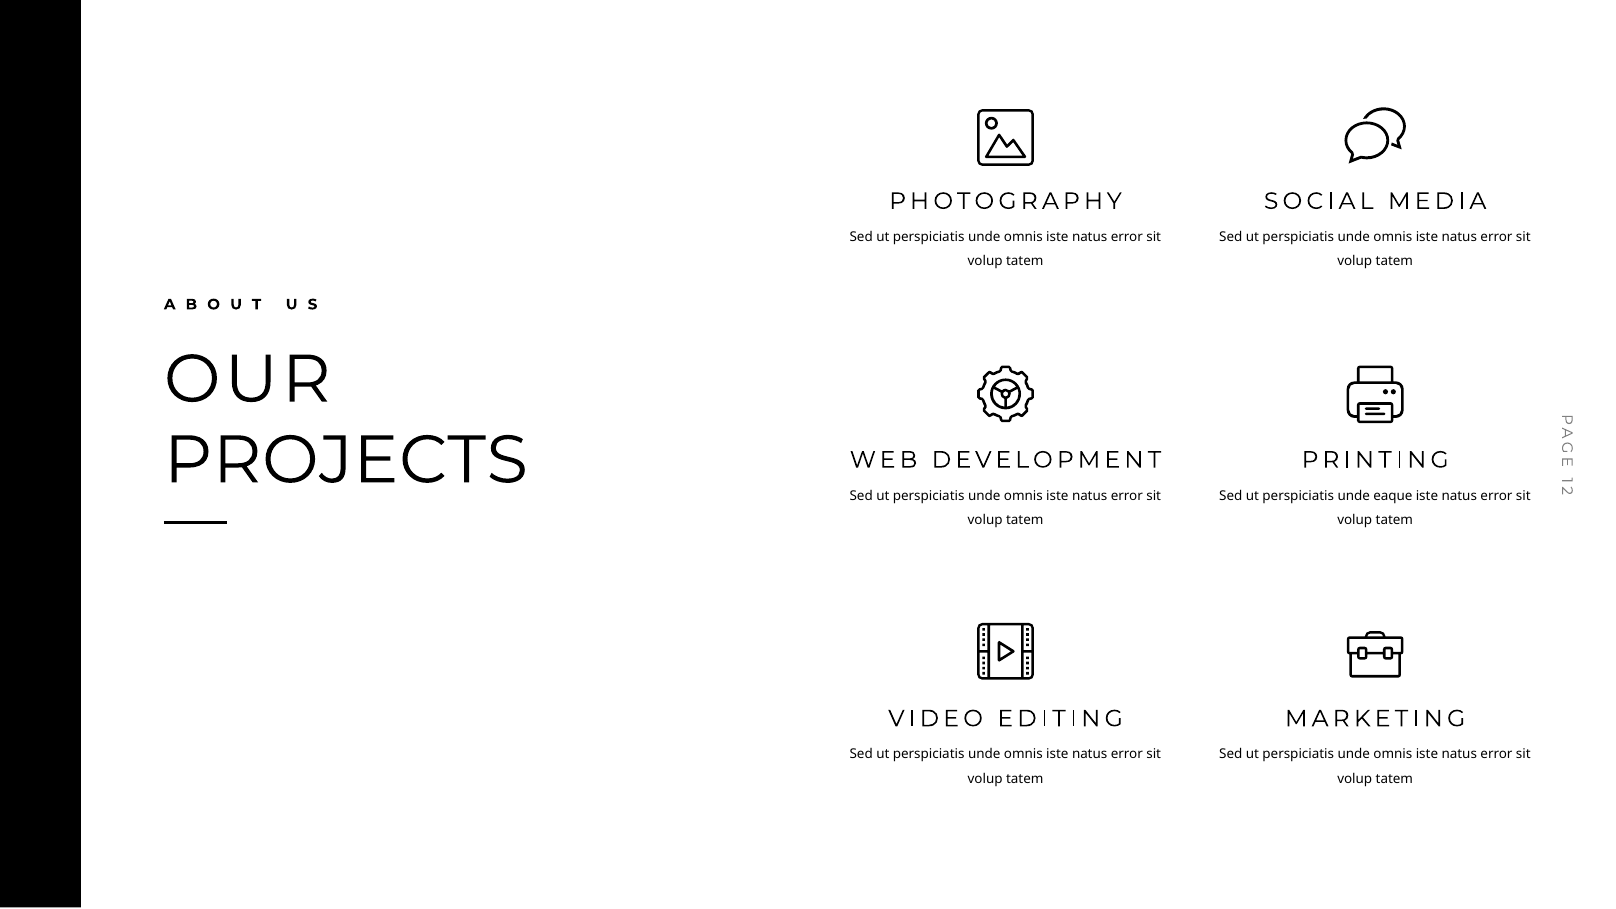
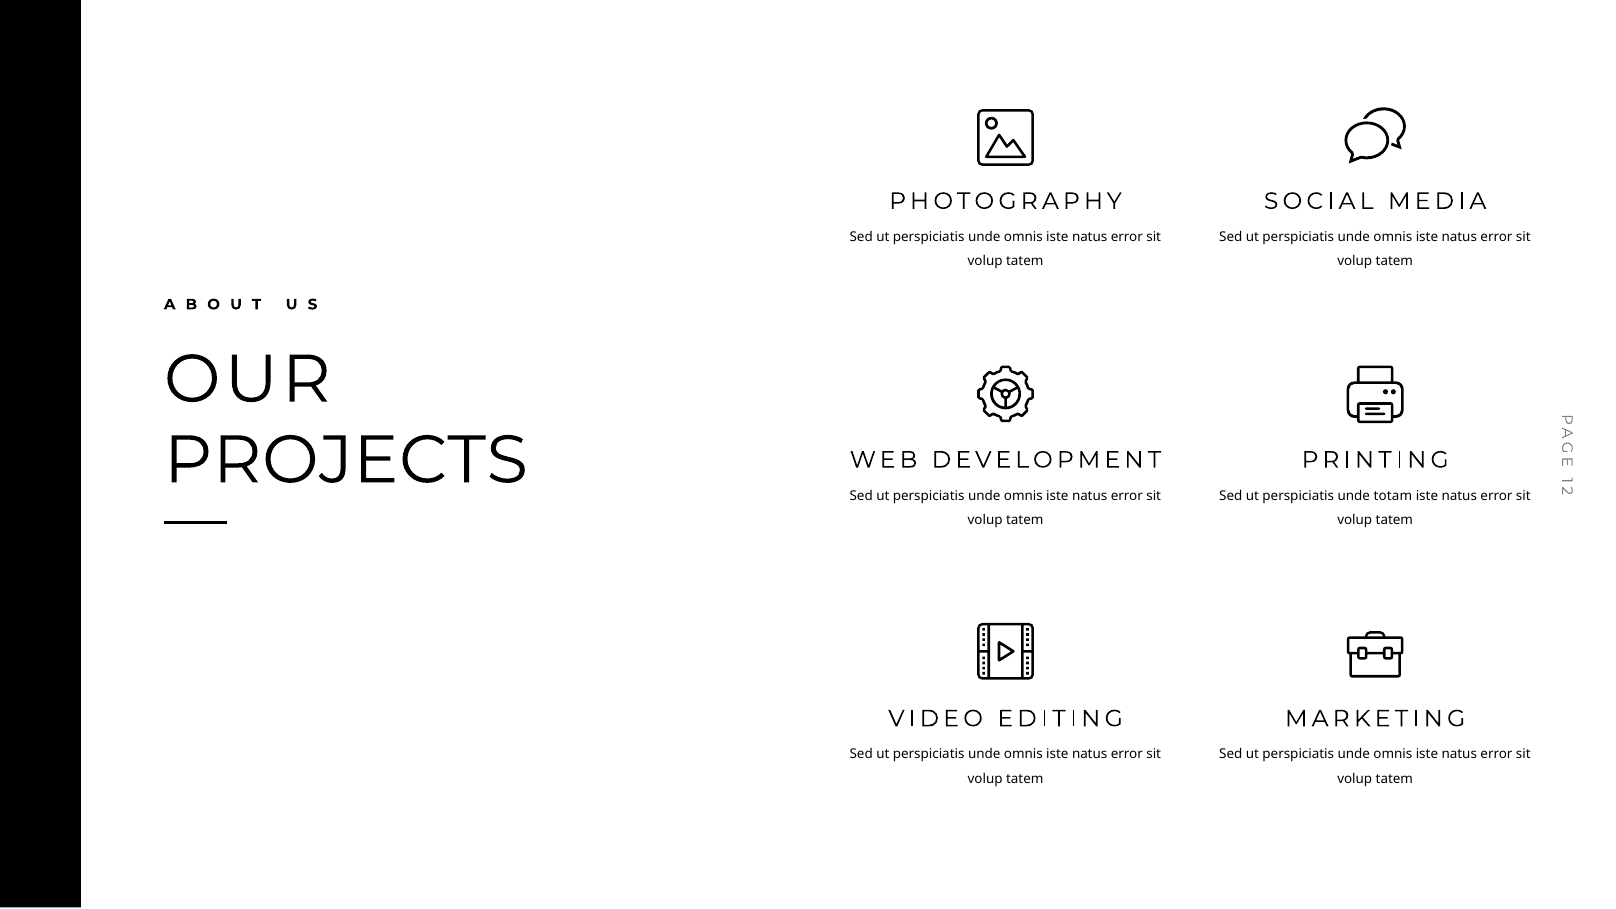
eaque: eaque -> totam
